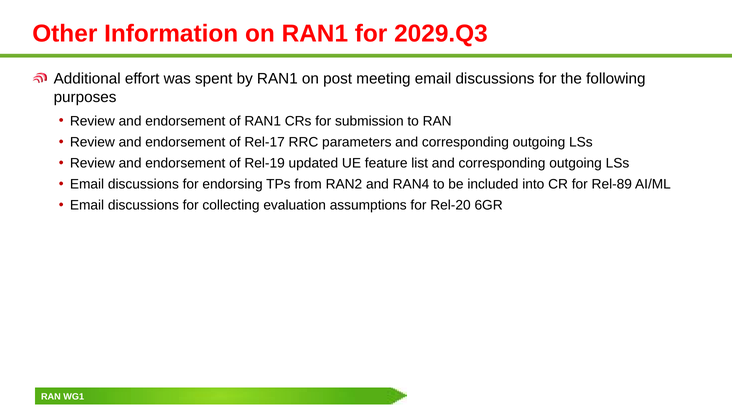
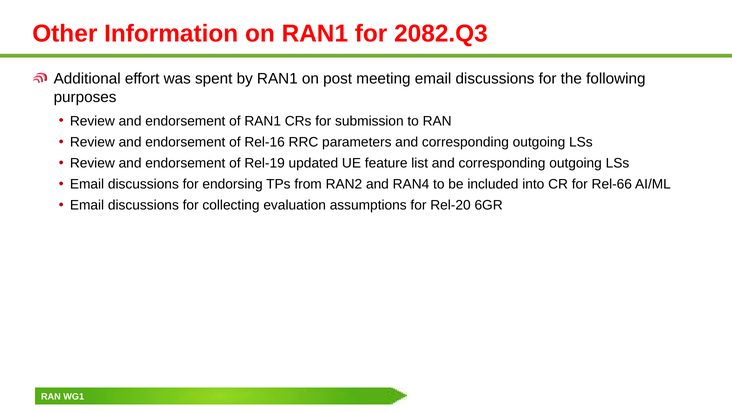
2029.Q3: 2029.Q3 -> 2082.Q3
Rel-17: Rel-17 -> Rel-16
Rel-89: Rel-89 -> Rel-66
